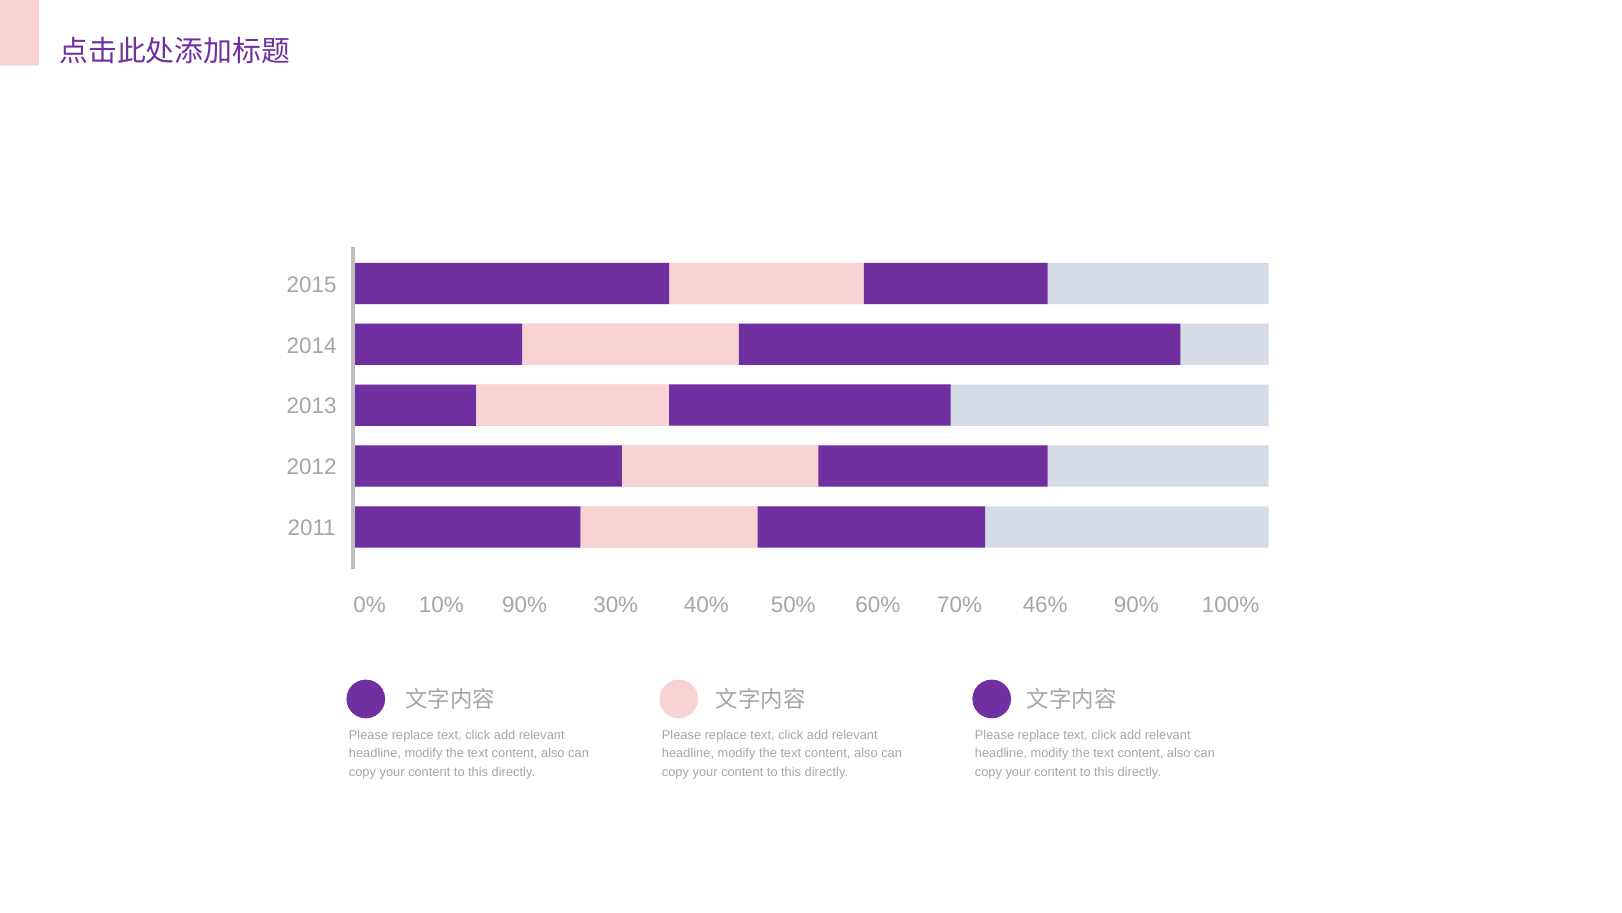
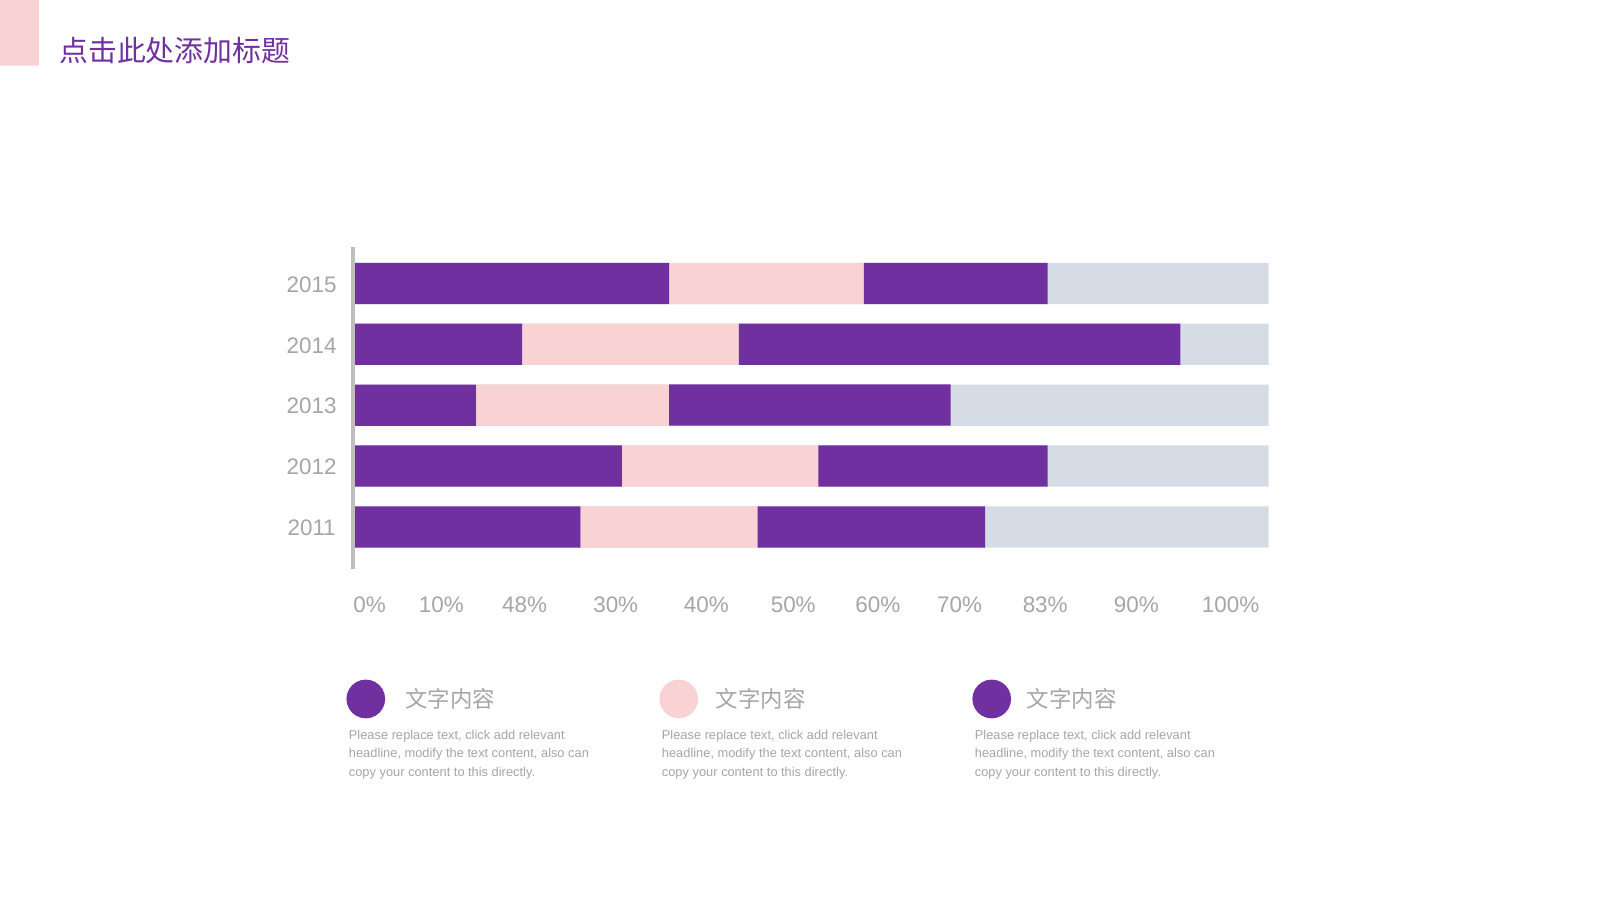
90% at (525, 605): 90% -> 48%
46%: 46% -> 83%
